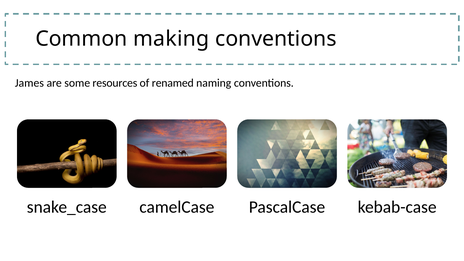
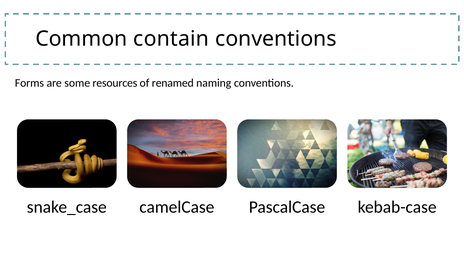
making: making -> contain
James: James -> Forms
